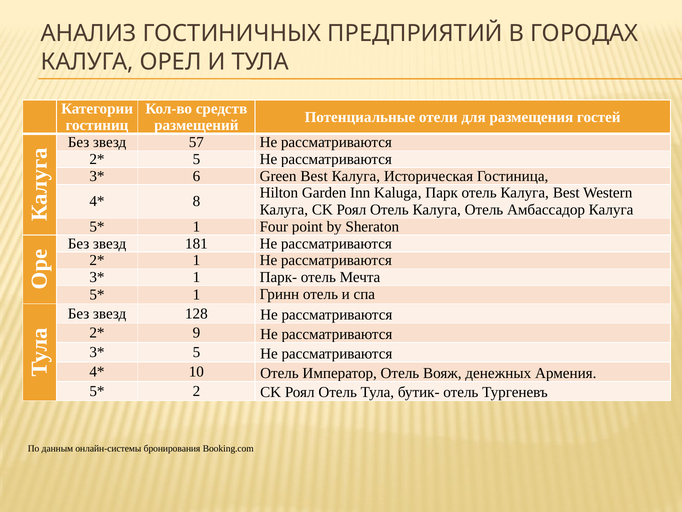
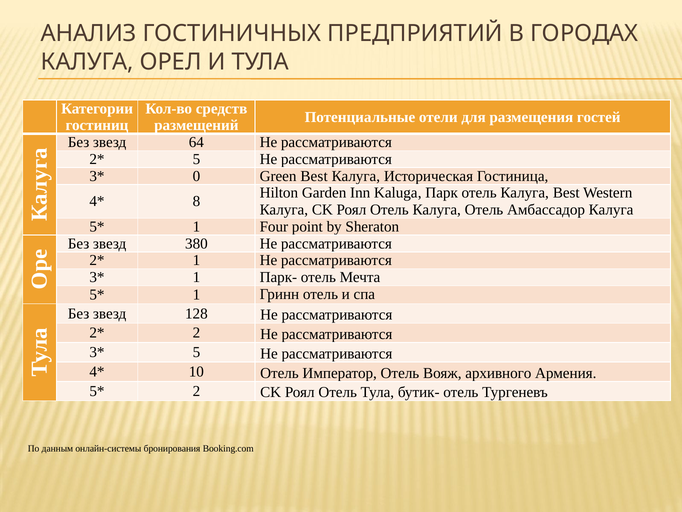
57: 57 -> 64
6: 6 -> 0
181: 181 -> 380
9 at (196, 333): 9 -> 2
денежных: денежных -> архивного
